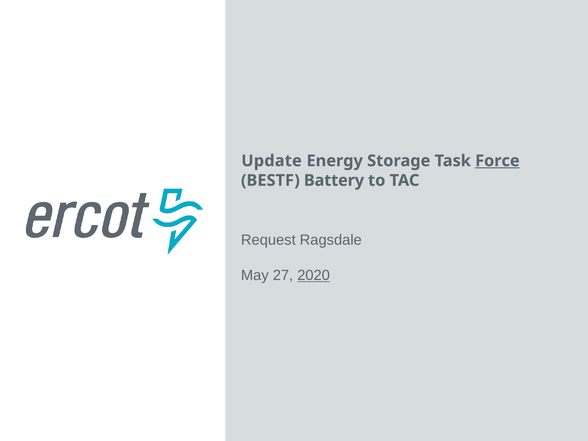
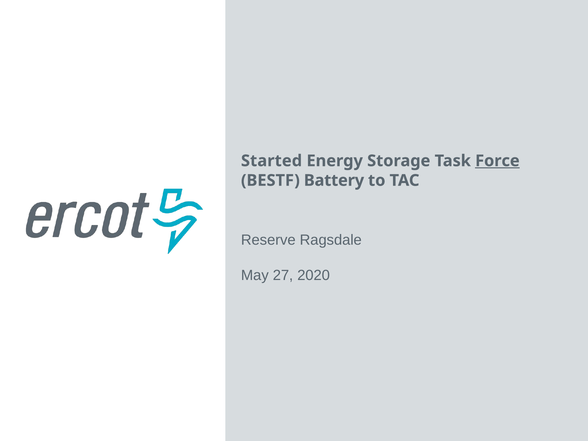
Update: Update -> Started
Request: Request -> Reserve
2020 underline: present -> none
